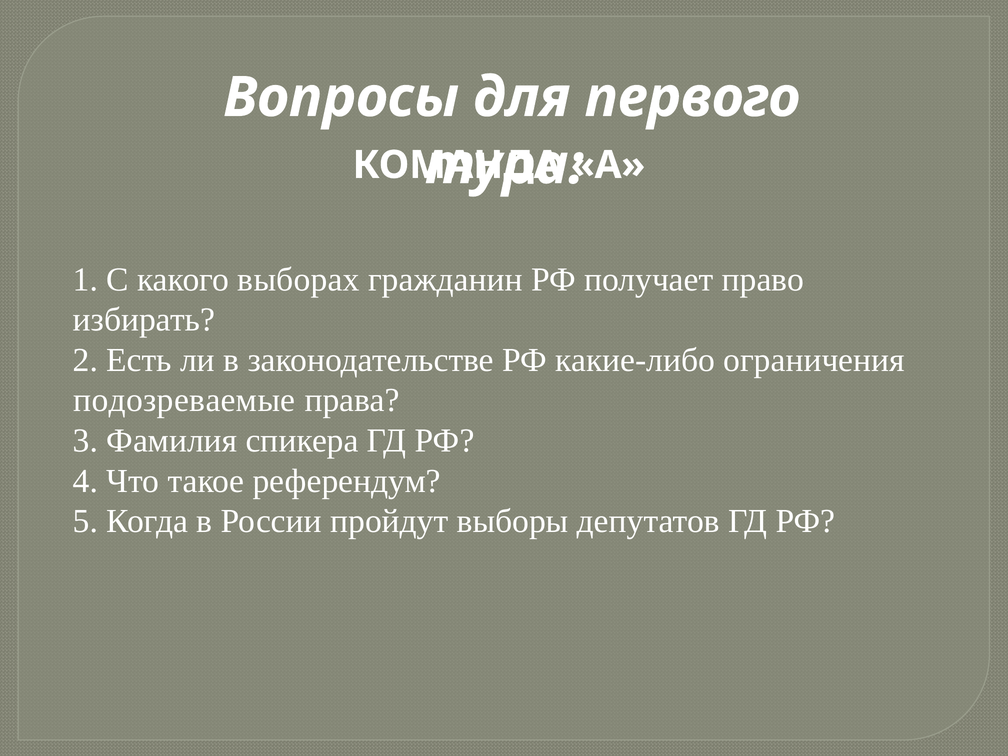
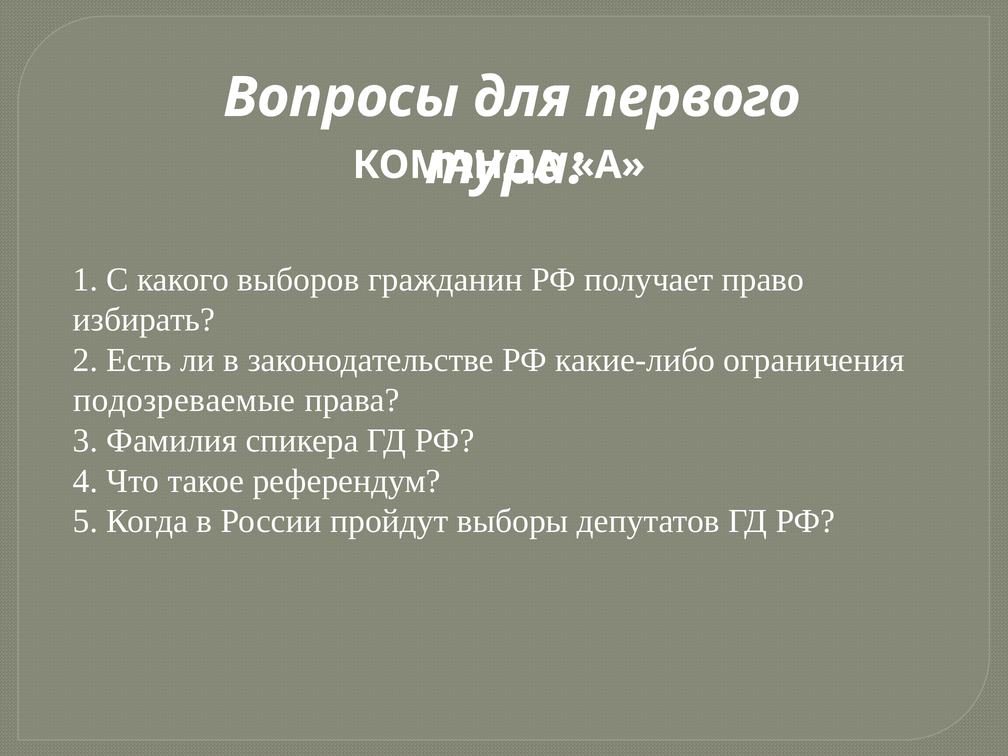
выборах: выборах -> выборов
